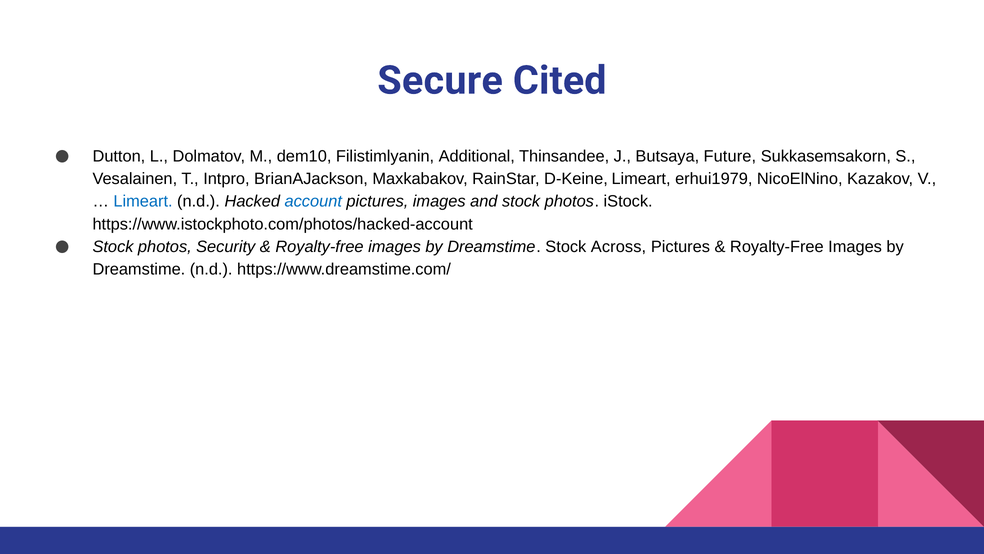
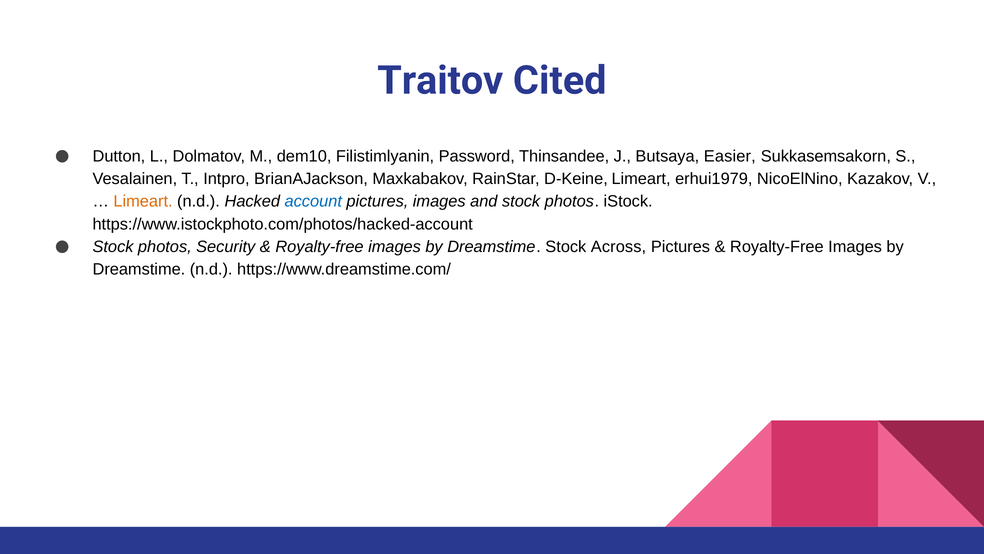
Secure: Secure -> Traitov
Additional: Additional -> Password
Future: Future -> Easier
Limeart at (143, 201) colour: blue -> orange
